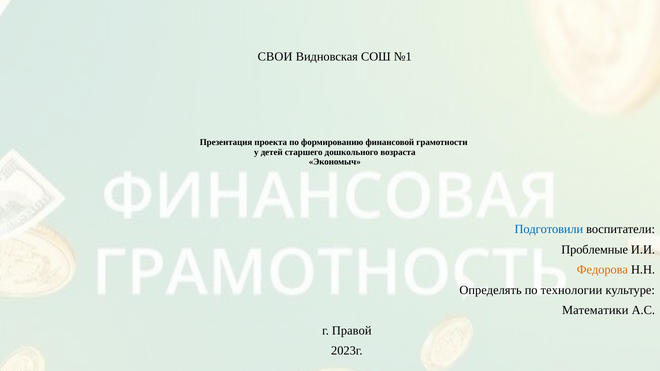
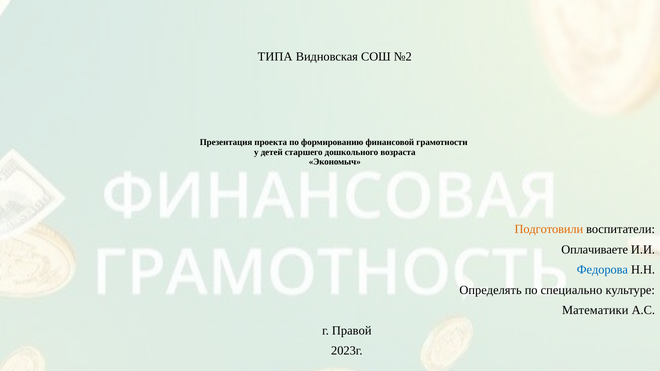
СВОИ: СВОИ -> ТИПА
№1: №1 -> №2
Подготовили colour: blue -> orange
Проблемные: Проблемные -> Оплачиваете
Федорова colour: orange -> blue
технологии: технологии -> специально
